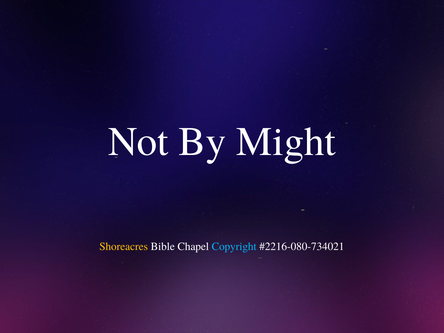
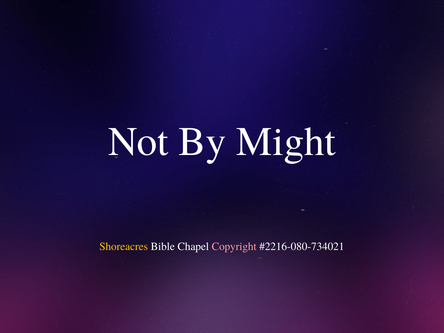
Copyright colour: light blue -> pink
